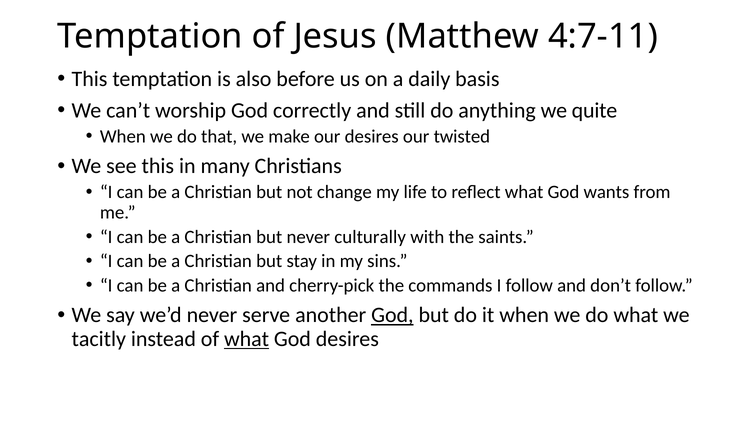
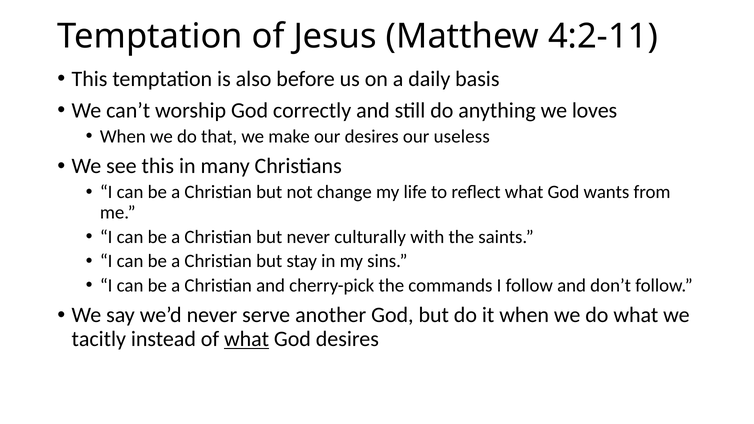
4:7-11: 4:7-11 -> 4:2-11
quite: quite -> loves
twisted: twisted -> useless
God at (392, 315) underline: present -> none
